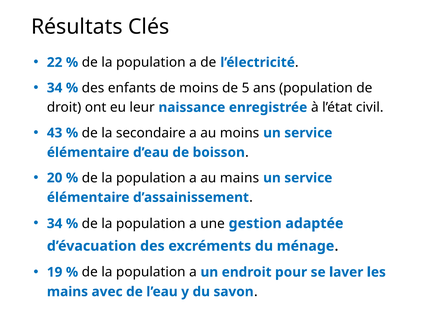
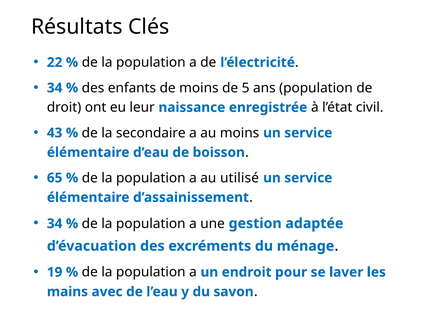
20: 20 -> 65
au mains: mains -> utilisé
